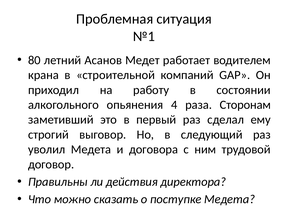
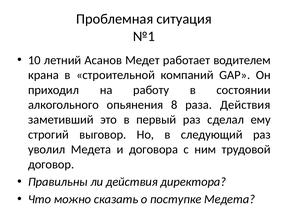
80: 80 -> 10
4: 4 -> 8
раза Сторонам: Сторонам -> Действия
